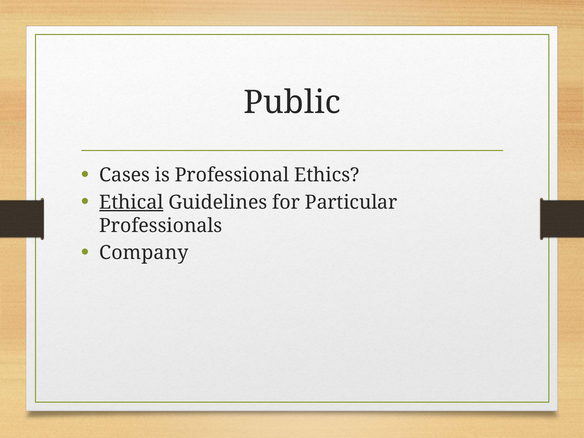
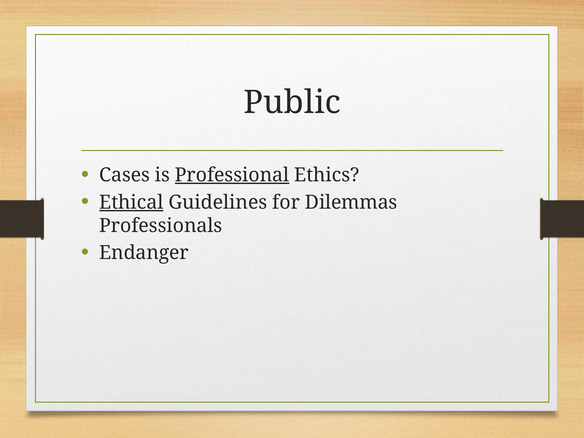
Professional underline: none -> present
Particular: Particular -> Dilemmas
Company: Company -> Endanger
